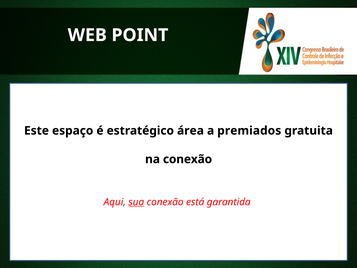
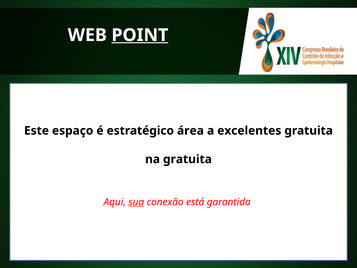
POINT underline: none -> present
premiados: premiados -> excelentes
na conexão: conexão -> gratuita
